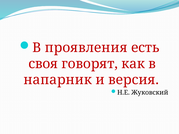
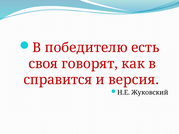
проявления: проявления -> победителю
напарник: напарник -> справится
